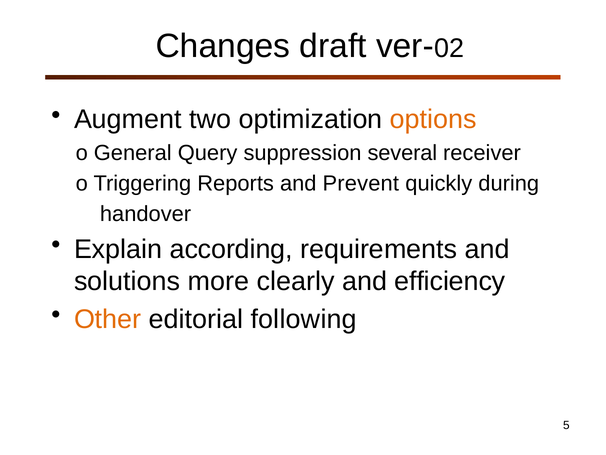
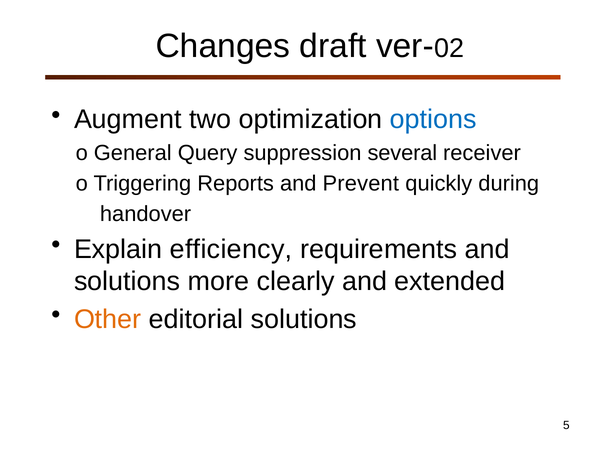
options colour: orange -> blue
according: according -> efficiency
efficiency: efficiency -> extended
editorial following: following -> solutions
